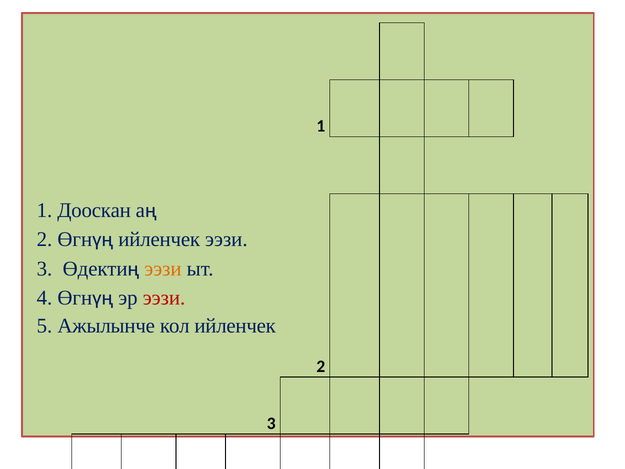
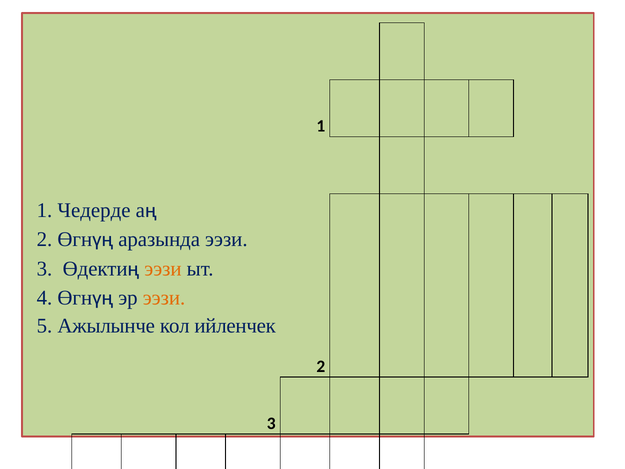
Дооскан: Дооскан -> Чедерде
Өгнүң ийленчек: ийленчек -> аразында
ээзи at (164, 298) colour: red -> orange
